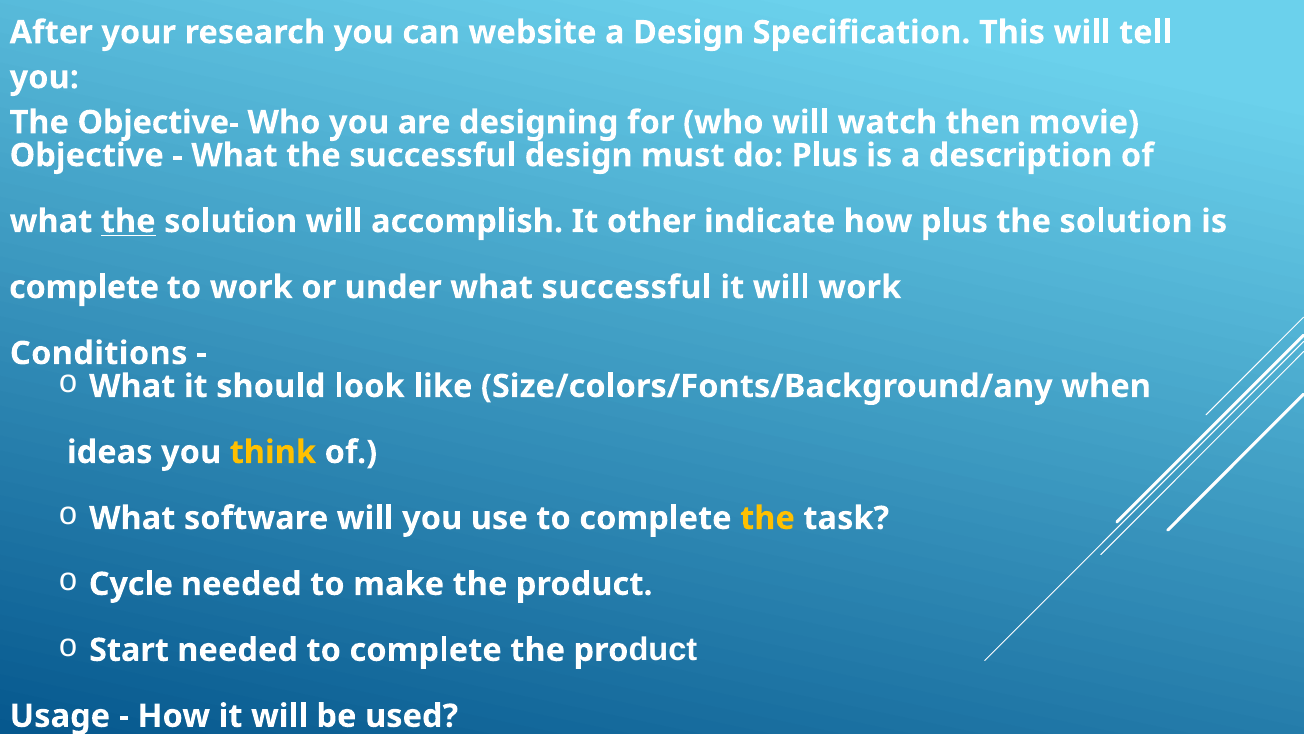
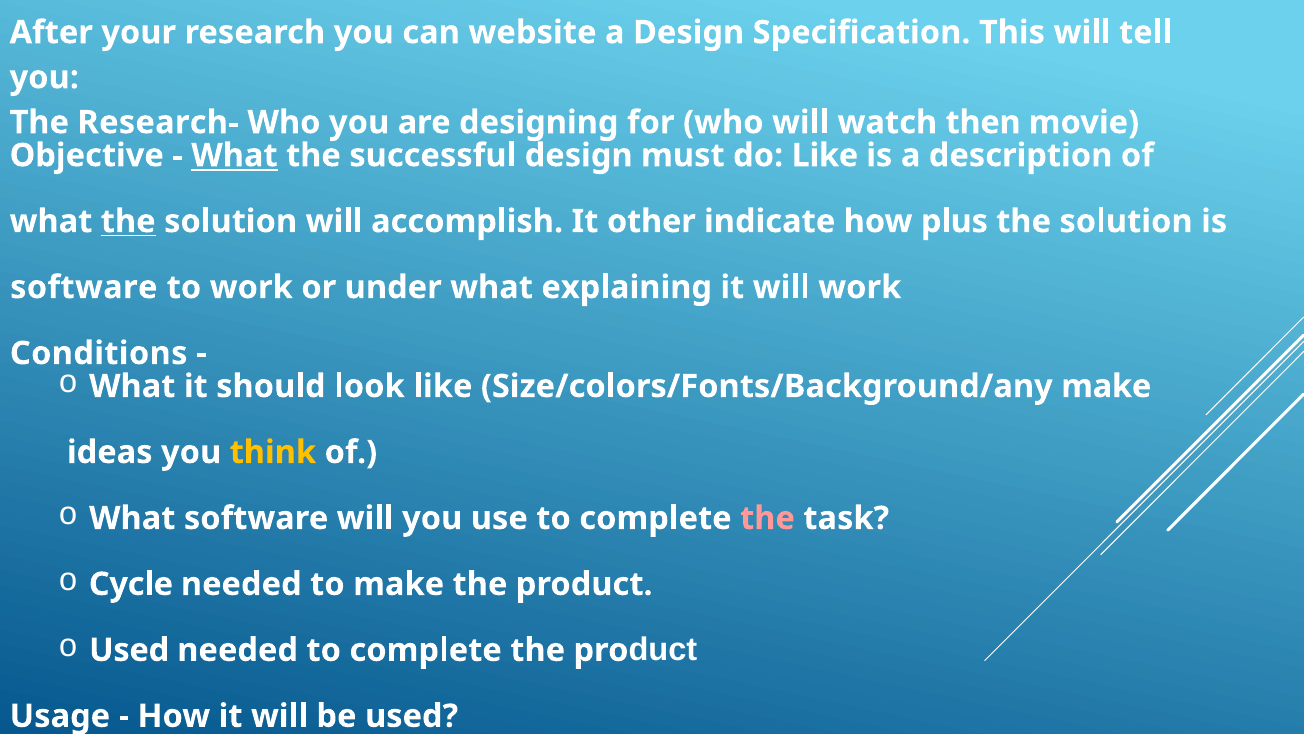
Objective-: Objective- -> Research-
What at (234, 155) underline: none -> present
do Plus: Plus -> Like
complete at (84, 287): complete -> software
what successful: successful -> explaining
Size/colors/Fonts/Background/any when: when -> make
the at (768, 518) colour: yellow -> pink
Start at (129, 650): Start -> Used
